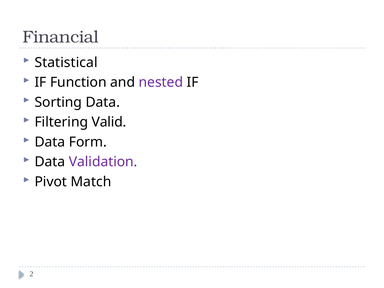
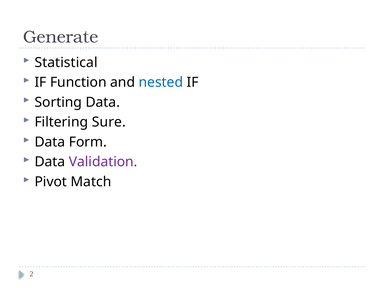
Financial: Financial -> Generate
nested colour: purple -> blue
Valid: Valid -> Sure
